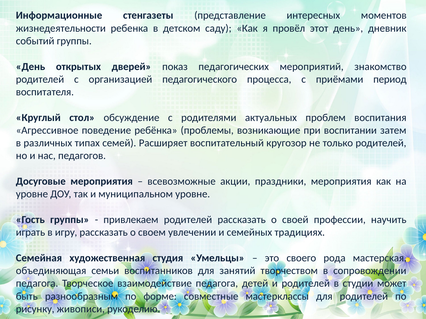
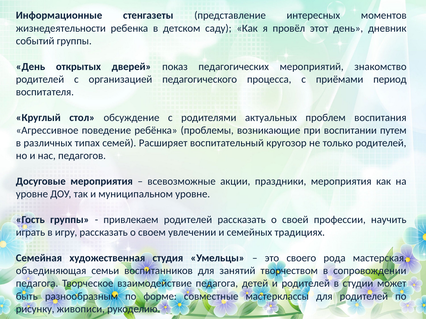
затем: затем -> путем
